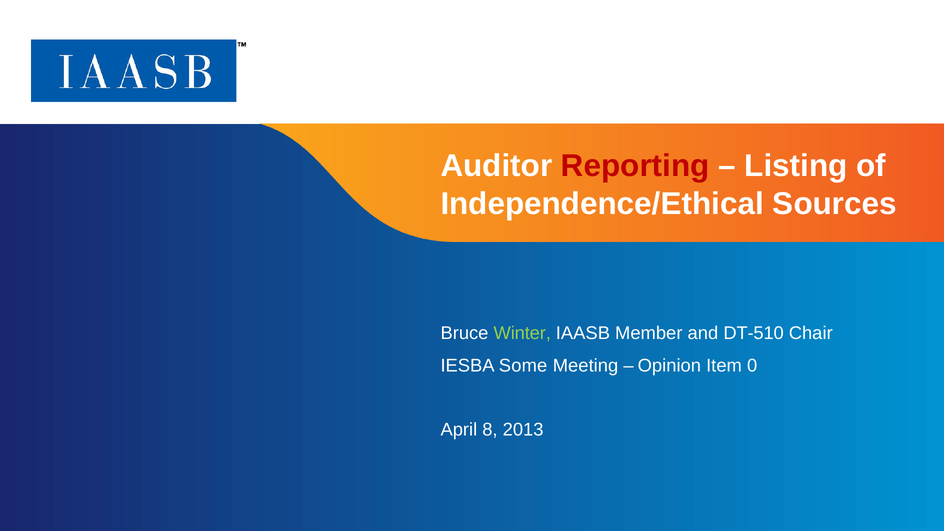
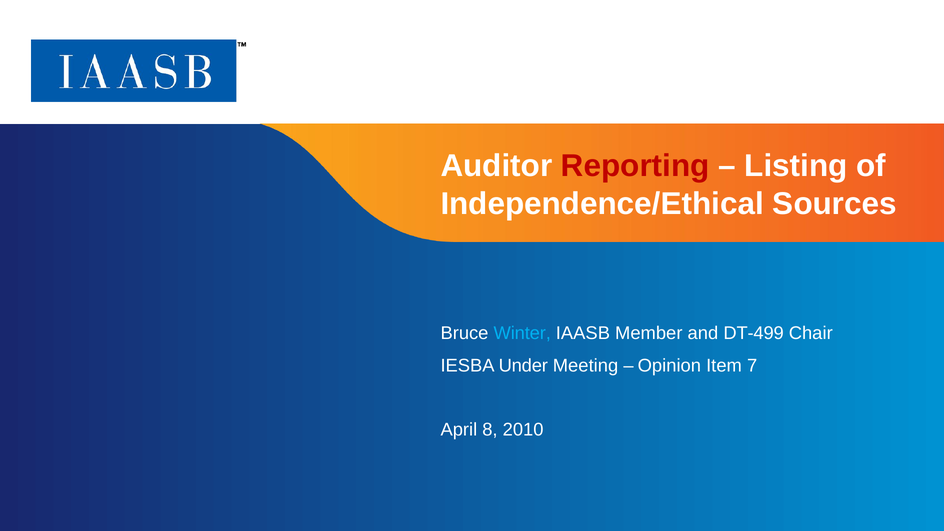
Winter colour: light green -> light blue
DT-510: DT-510 -> DT-499
Some: Some -> Under
0: 0 -> 7
2013: 2013 -> 2010
